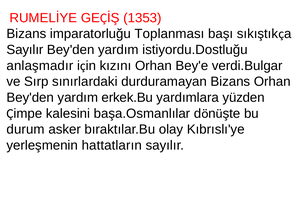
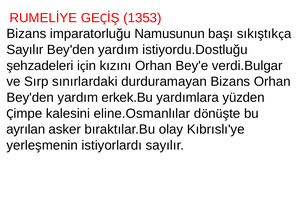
Toplanması: Toplanması -> Namusunun
anlaşmadır: anlaşmadır -> şehzadeleri
başa.Osmanlılar: başa.Osmanlılar -> eline.Osmanlılar
durum: durum -> ayrılan
hattatların: hattatların -> istiyorlardı
